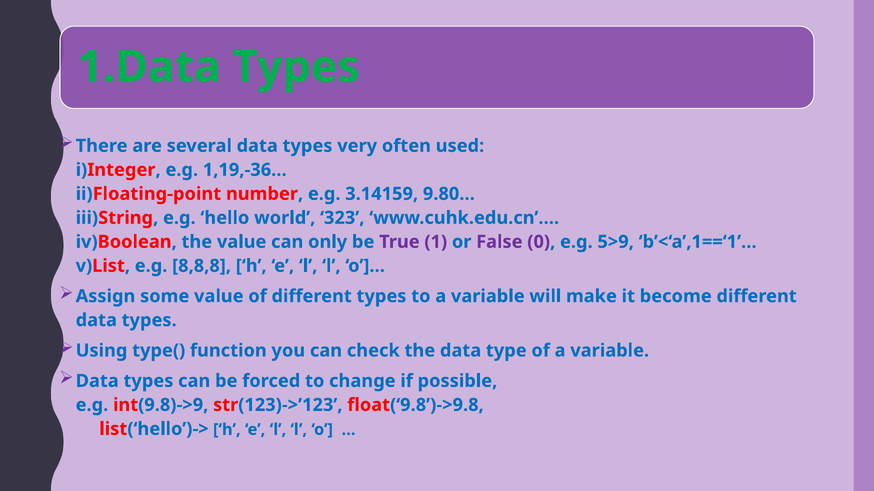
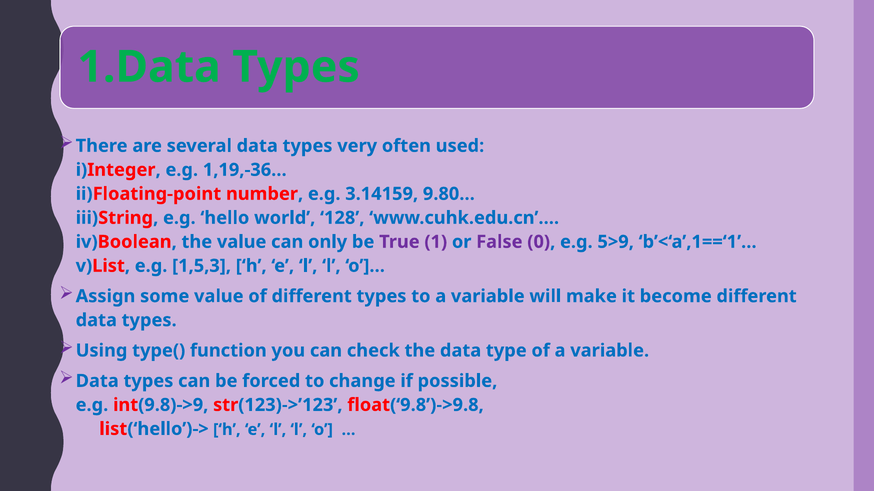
323: 323 -> 128
8,8,8: 8,8,8 -> 1,5,3
